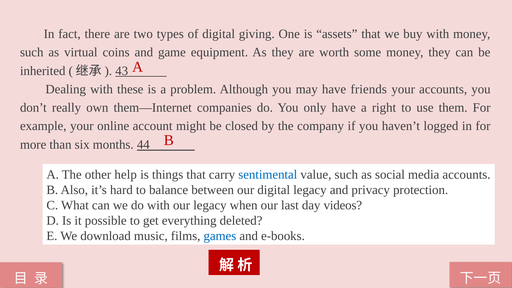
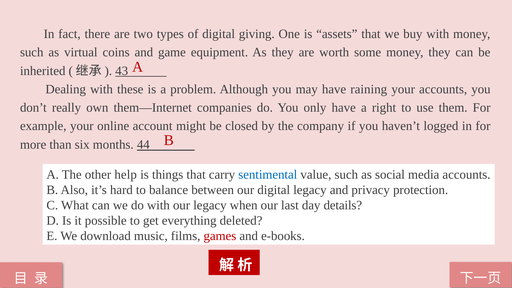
friends: friends -> raining
videos: videos -> details
games colour: blue -> red
